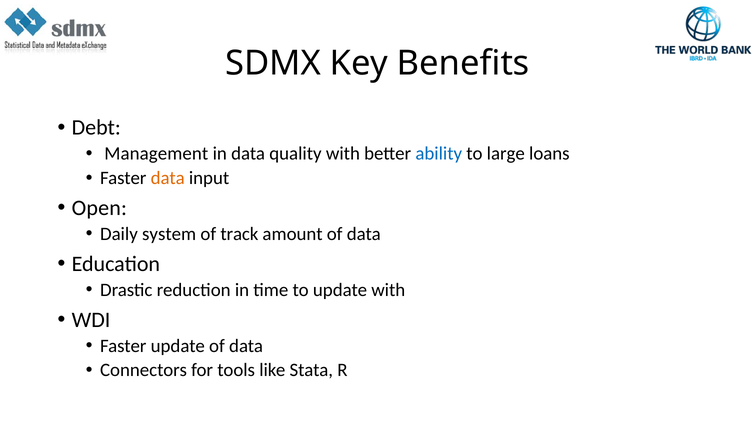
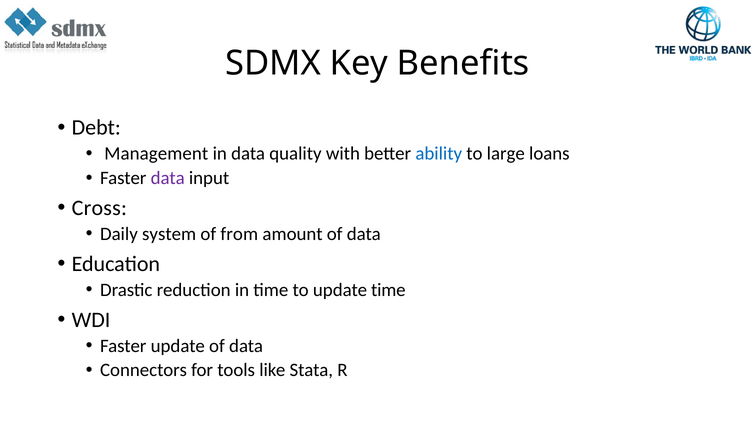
data at (168, 178) colour: orange -> purple
Open: Open -> Cross
track: track -> from
update with: with -> time
